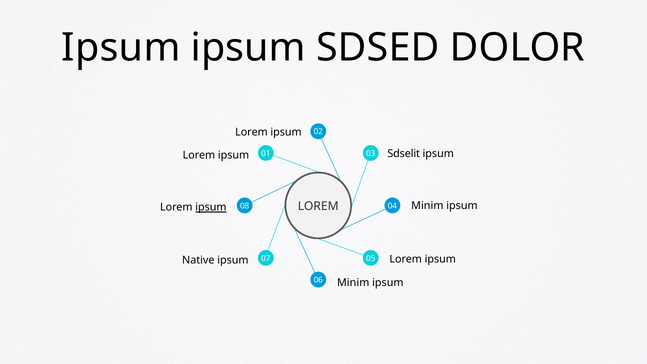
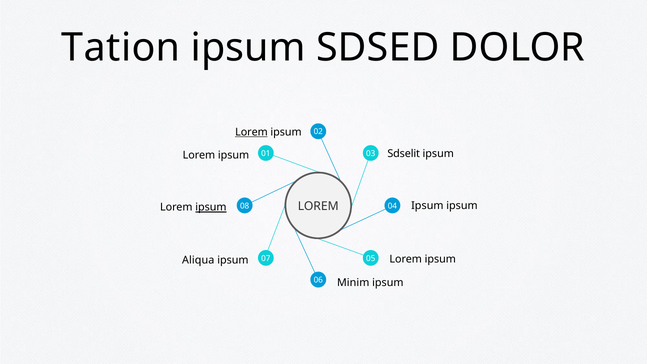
Ipsum at (121, 48): Ipsum -> Tation
Lorem at (251, 132) underline: none -> present
Minim at (427, 206): Minim -> Ipsum
Native: Native -> Aliqua
